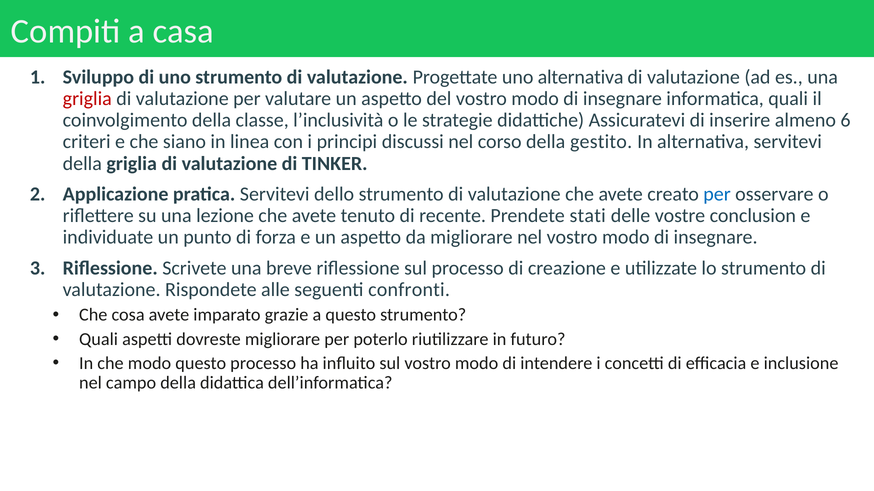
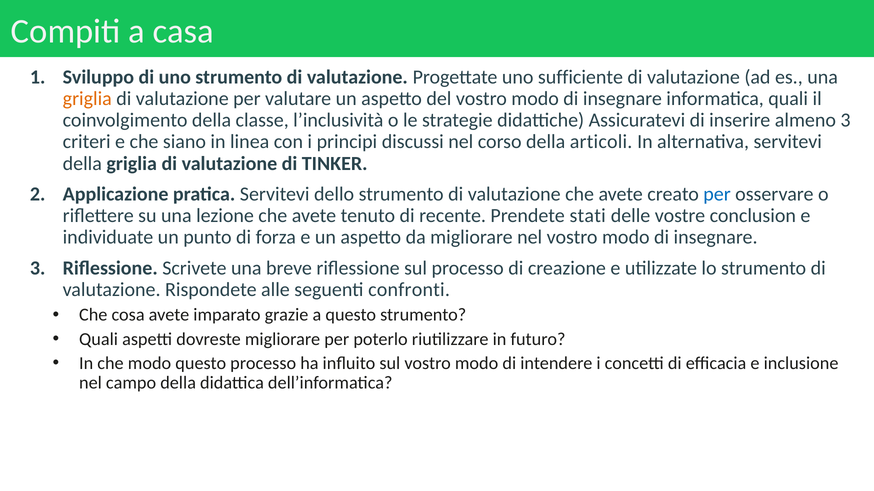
uno alternativa: alternativa -> sufficiente
griglia at (87, 99) colour: red -> orange
almeno 6: 6 -> 3
gestito: gestito -> articoli
